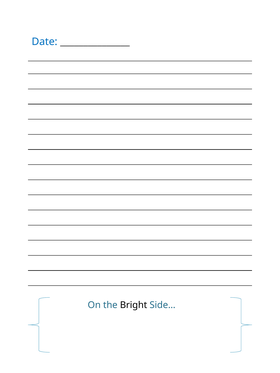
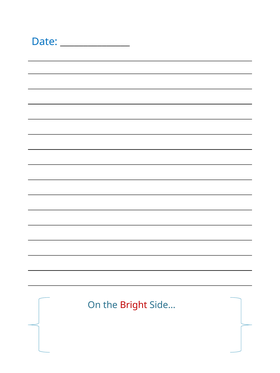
Bright colour: black -> red
